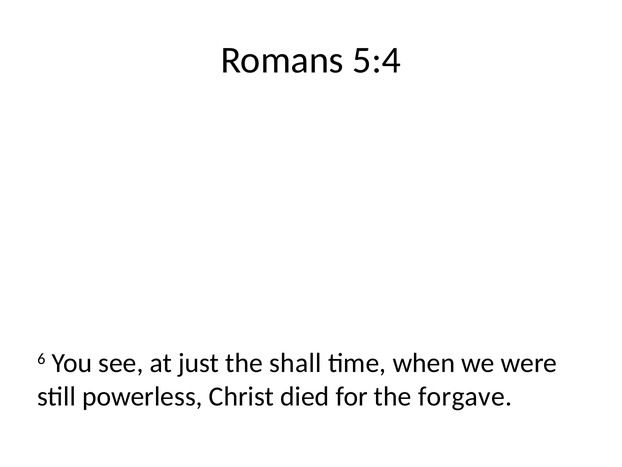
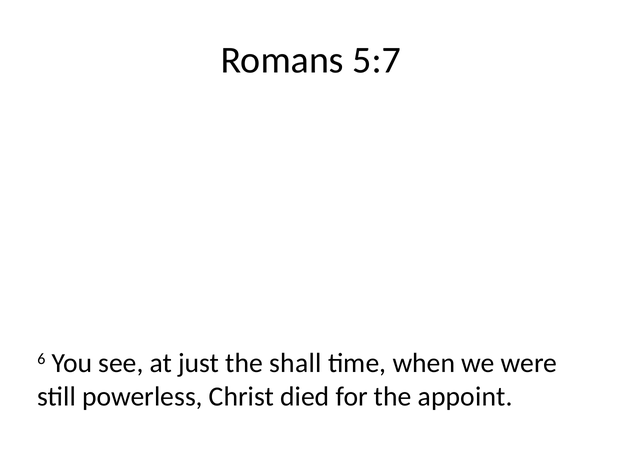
5:4: 5:4 -> 5:7
forgave: forgave -> appoint
